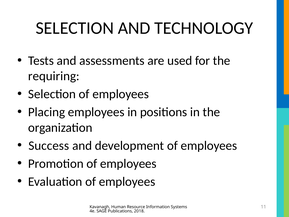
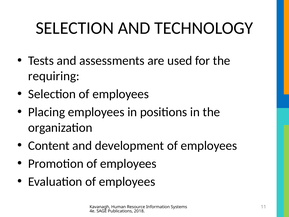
Success: Success -> Content
